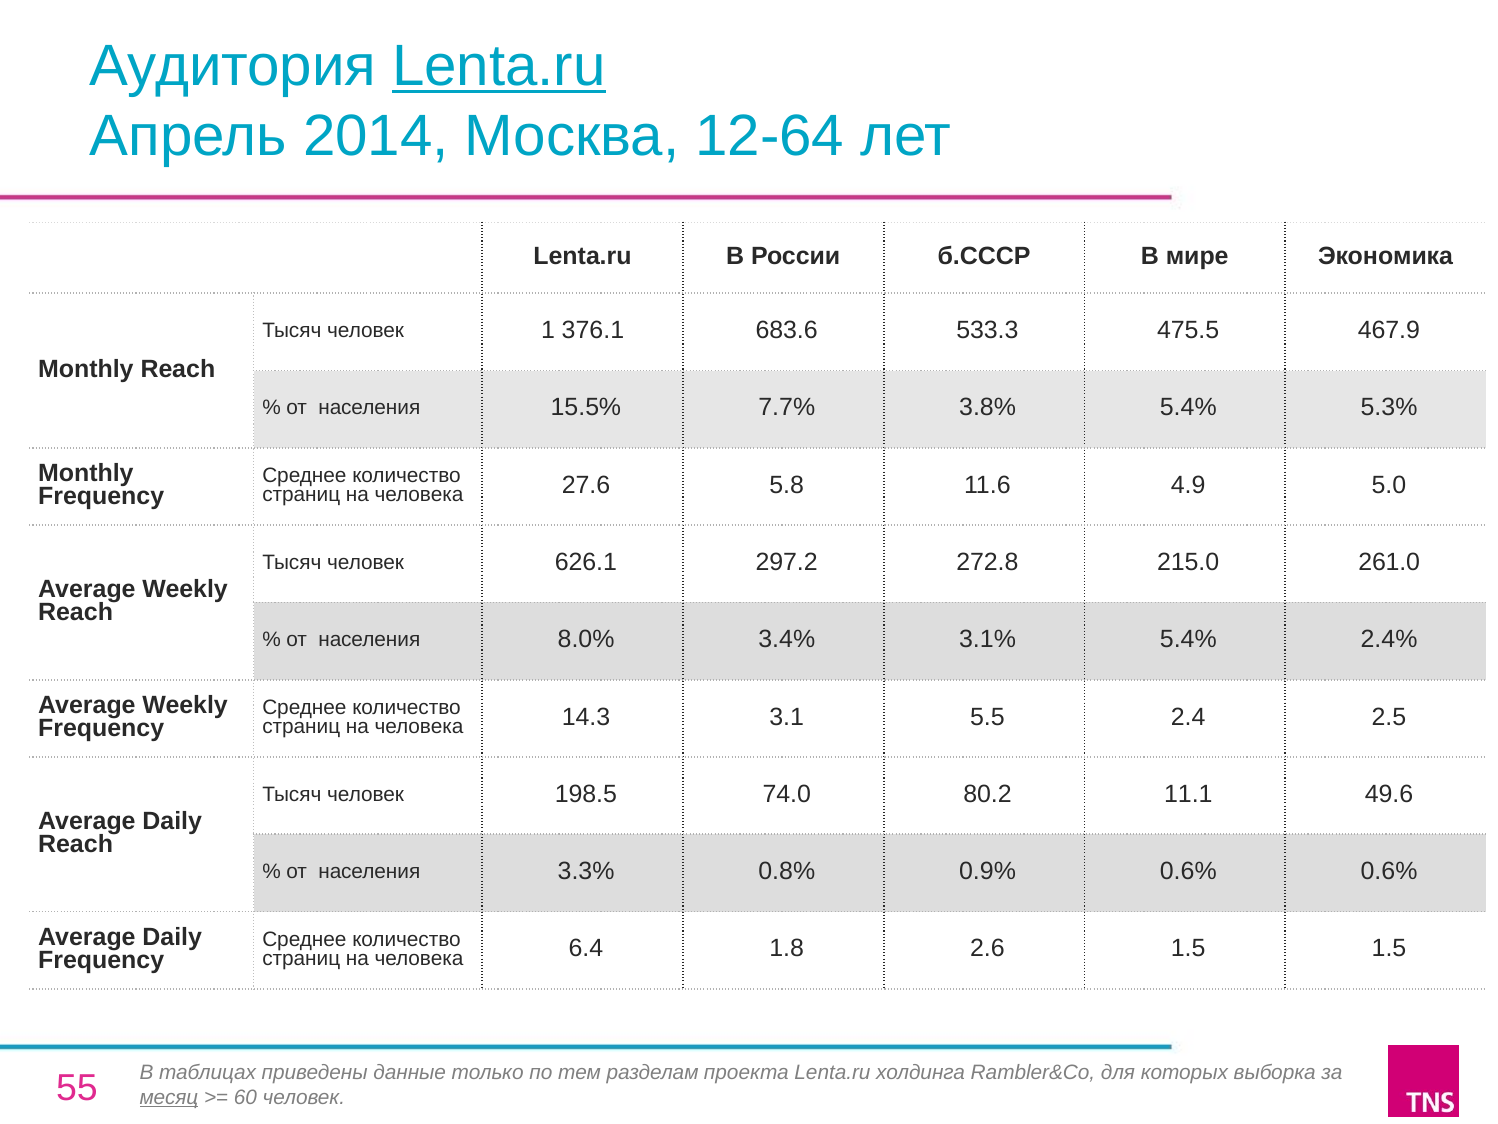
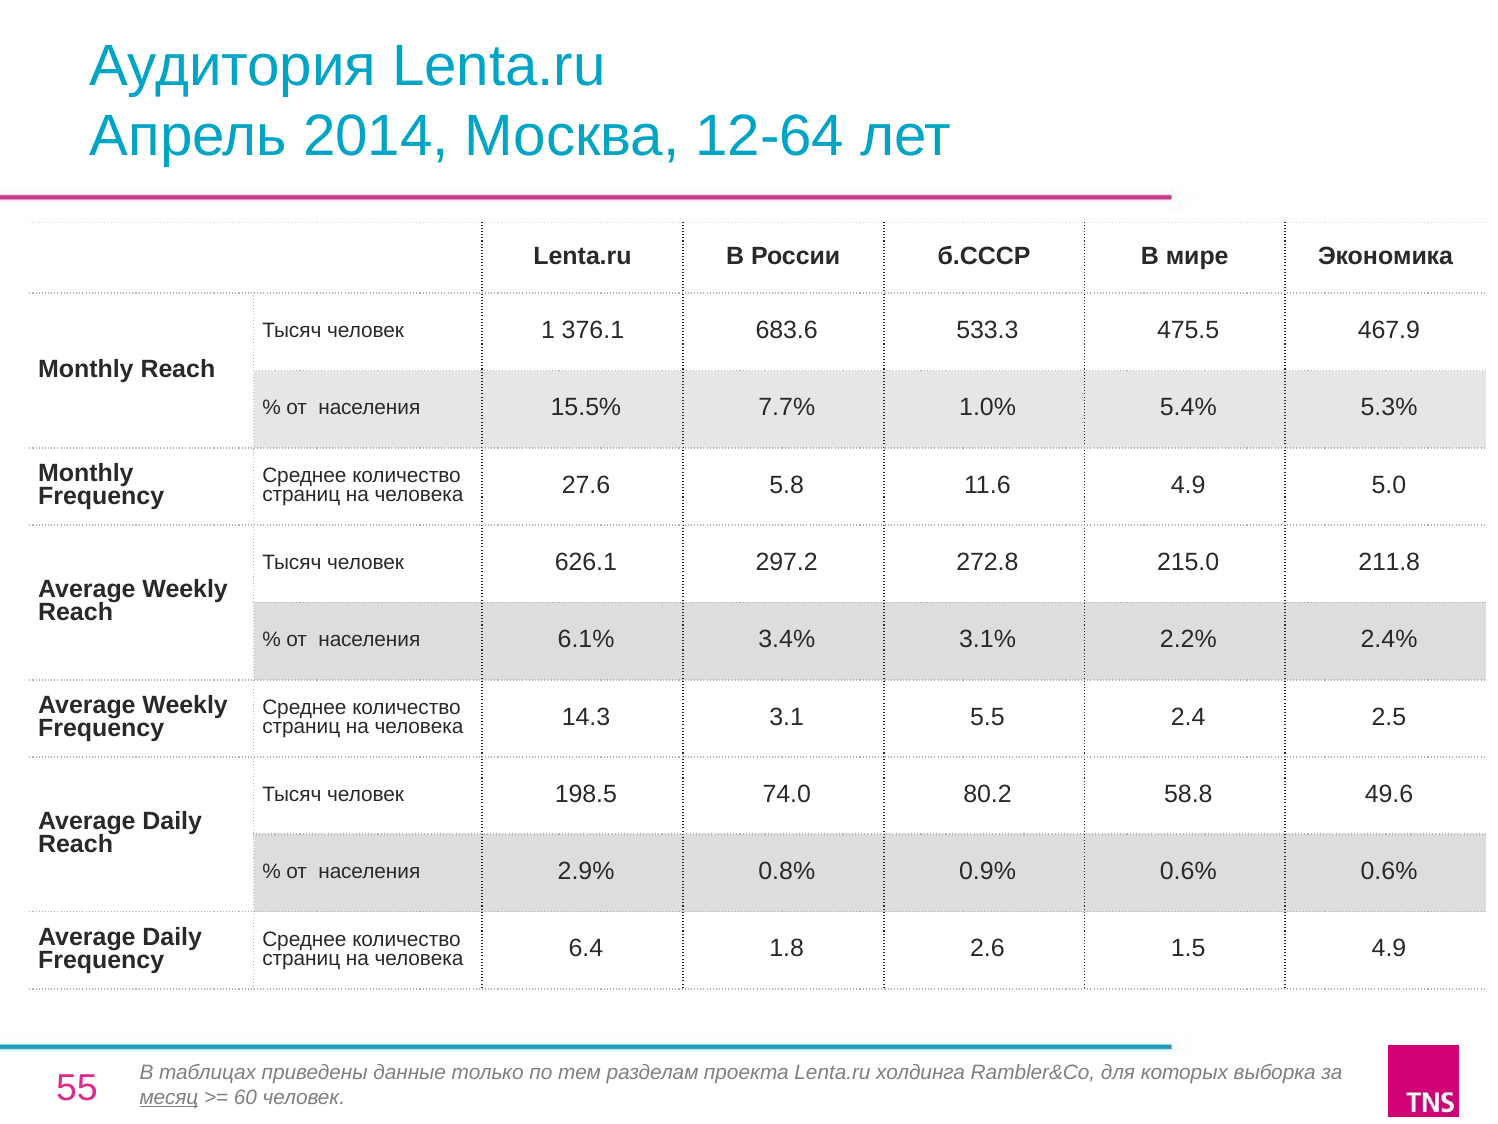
Lenta.ru at (499, 66) underline: present -> none
3.8%: 3.8% -> 1.0%
261.0: 261.0 -> 211.8
8.0%: 8.0% -> 6.1%
3.1% 5.4%: 5.4% -> 2.2%
11.1: 11.1 -> 58.8
3.3%: 3.3% -> 2.9%
1.5 1.5: 1.5 -> 4.9
